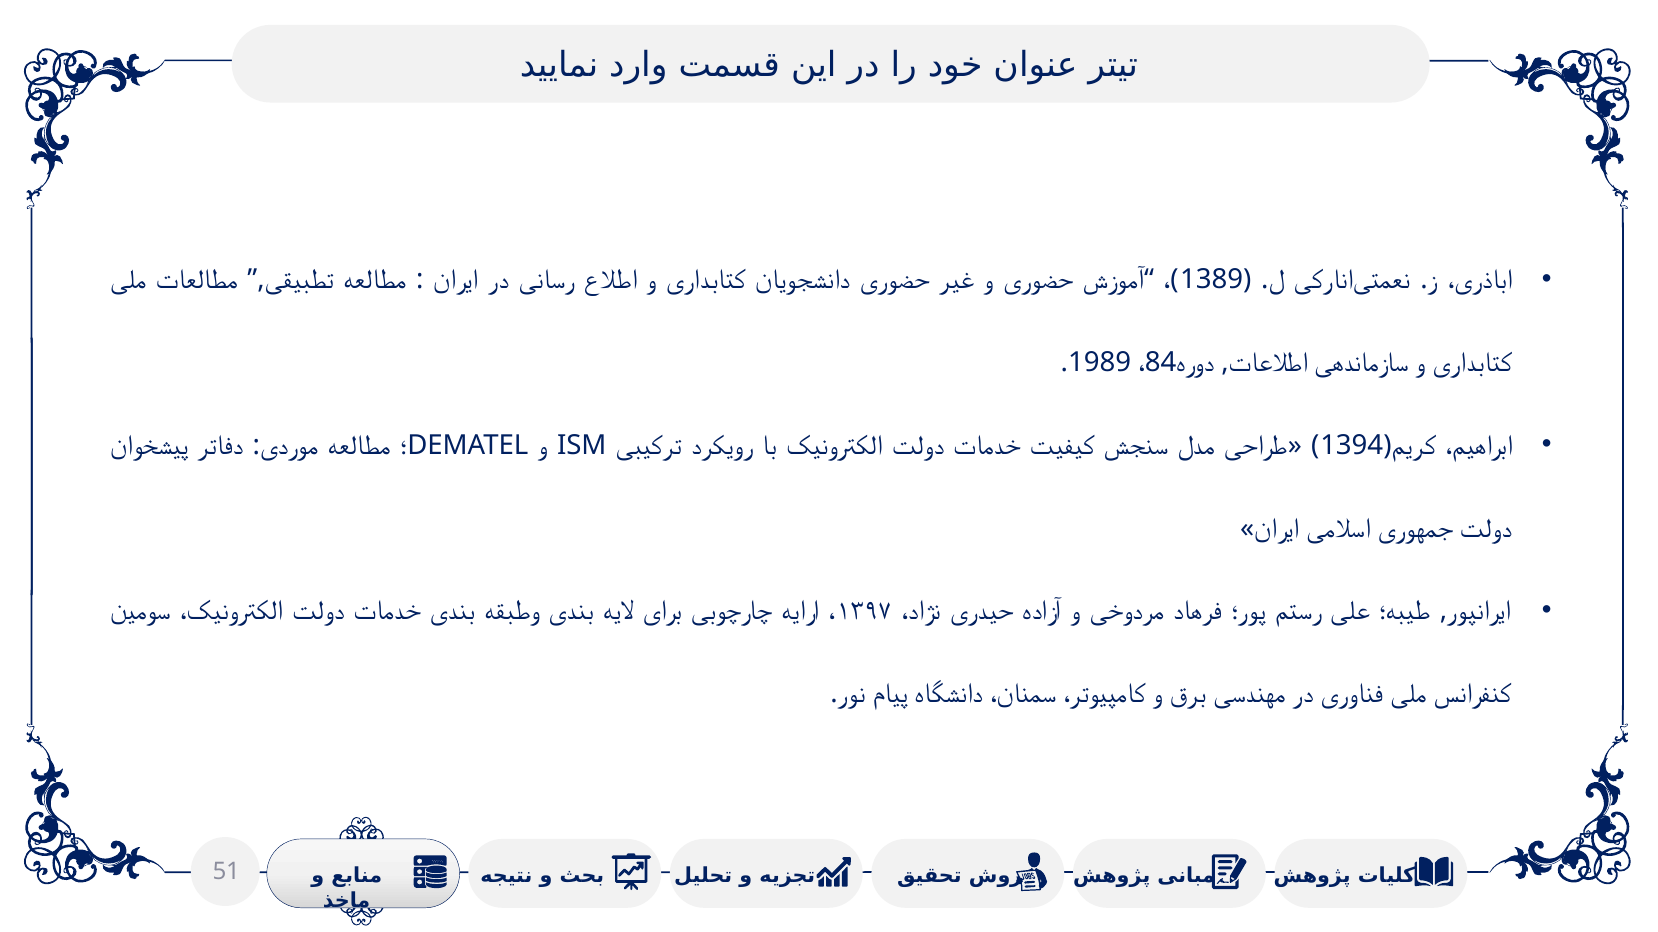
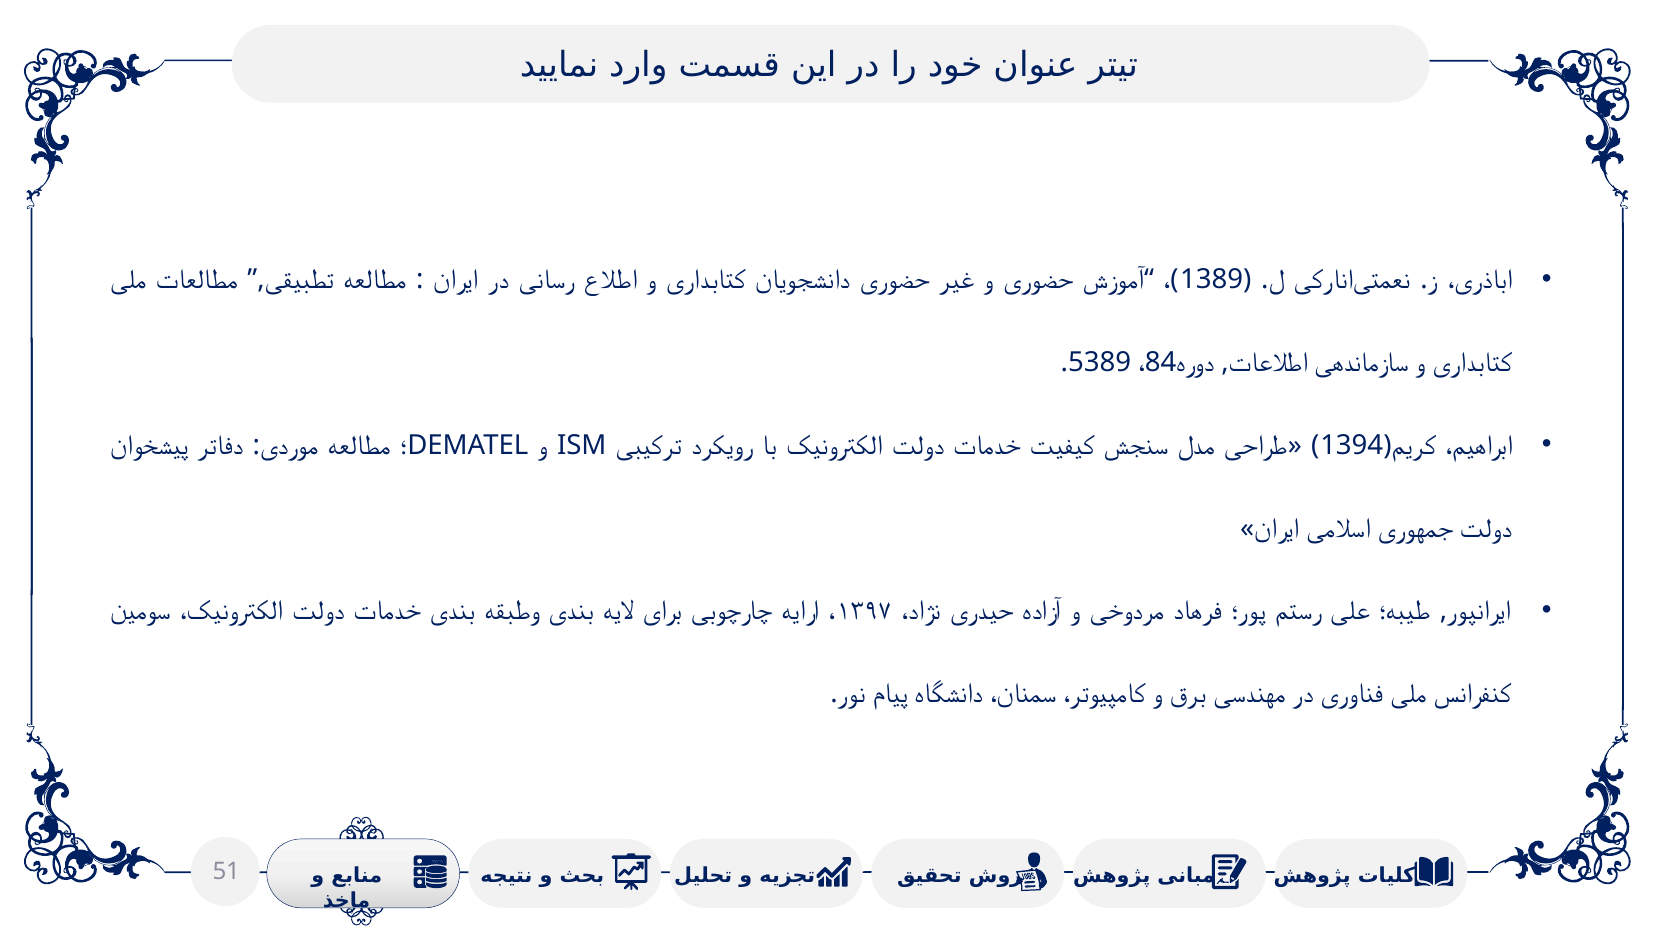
1989: 1989 -> 5389
